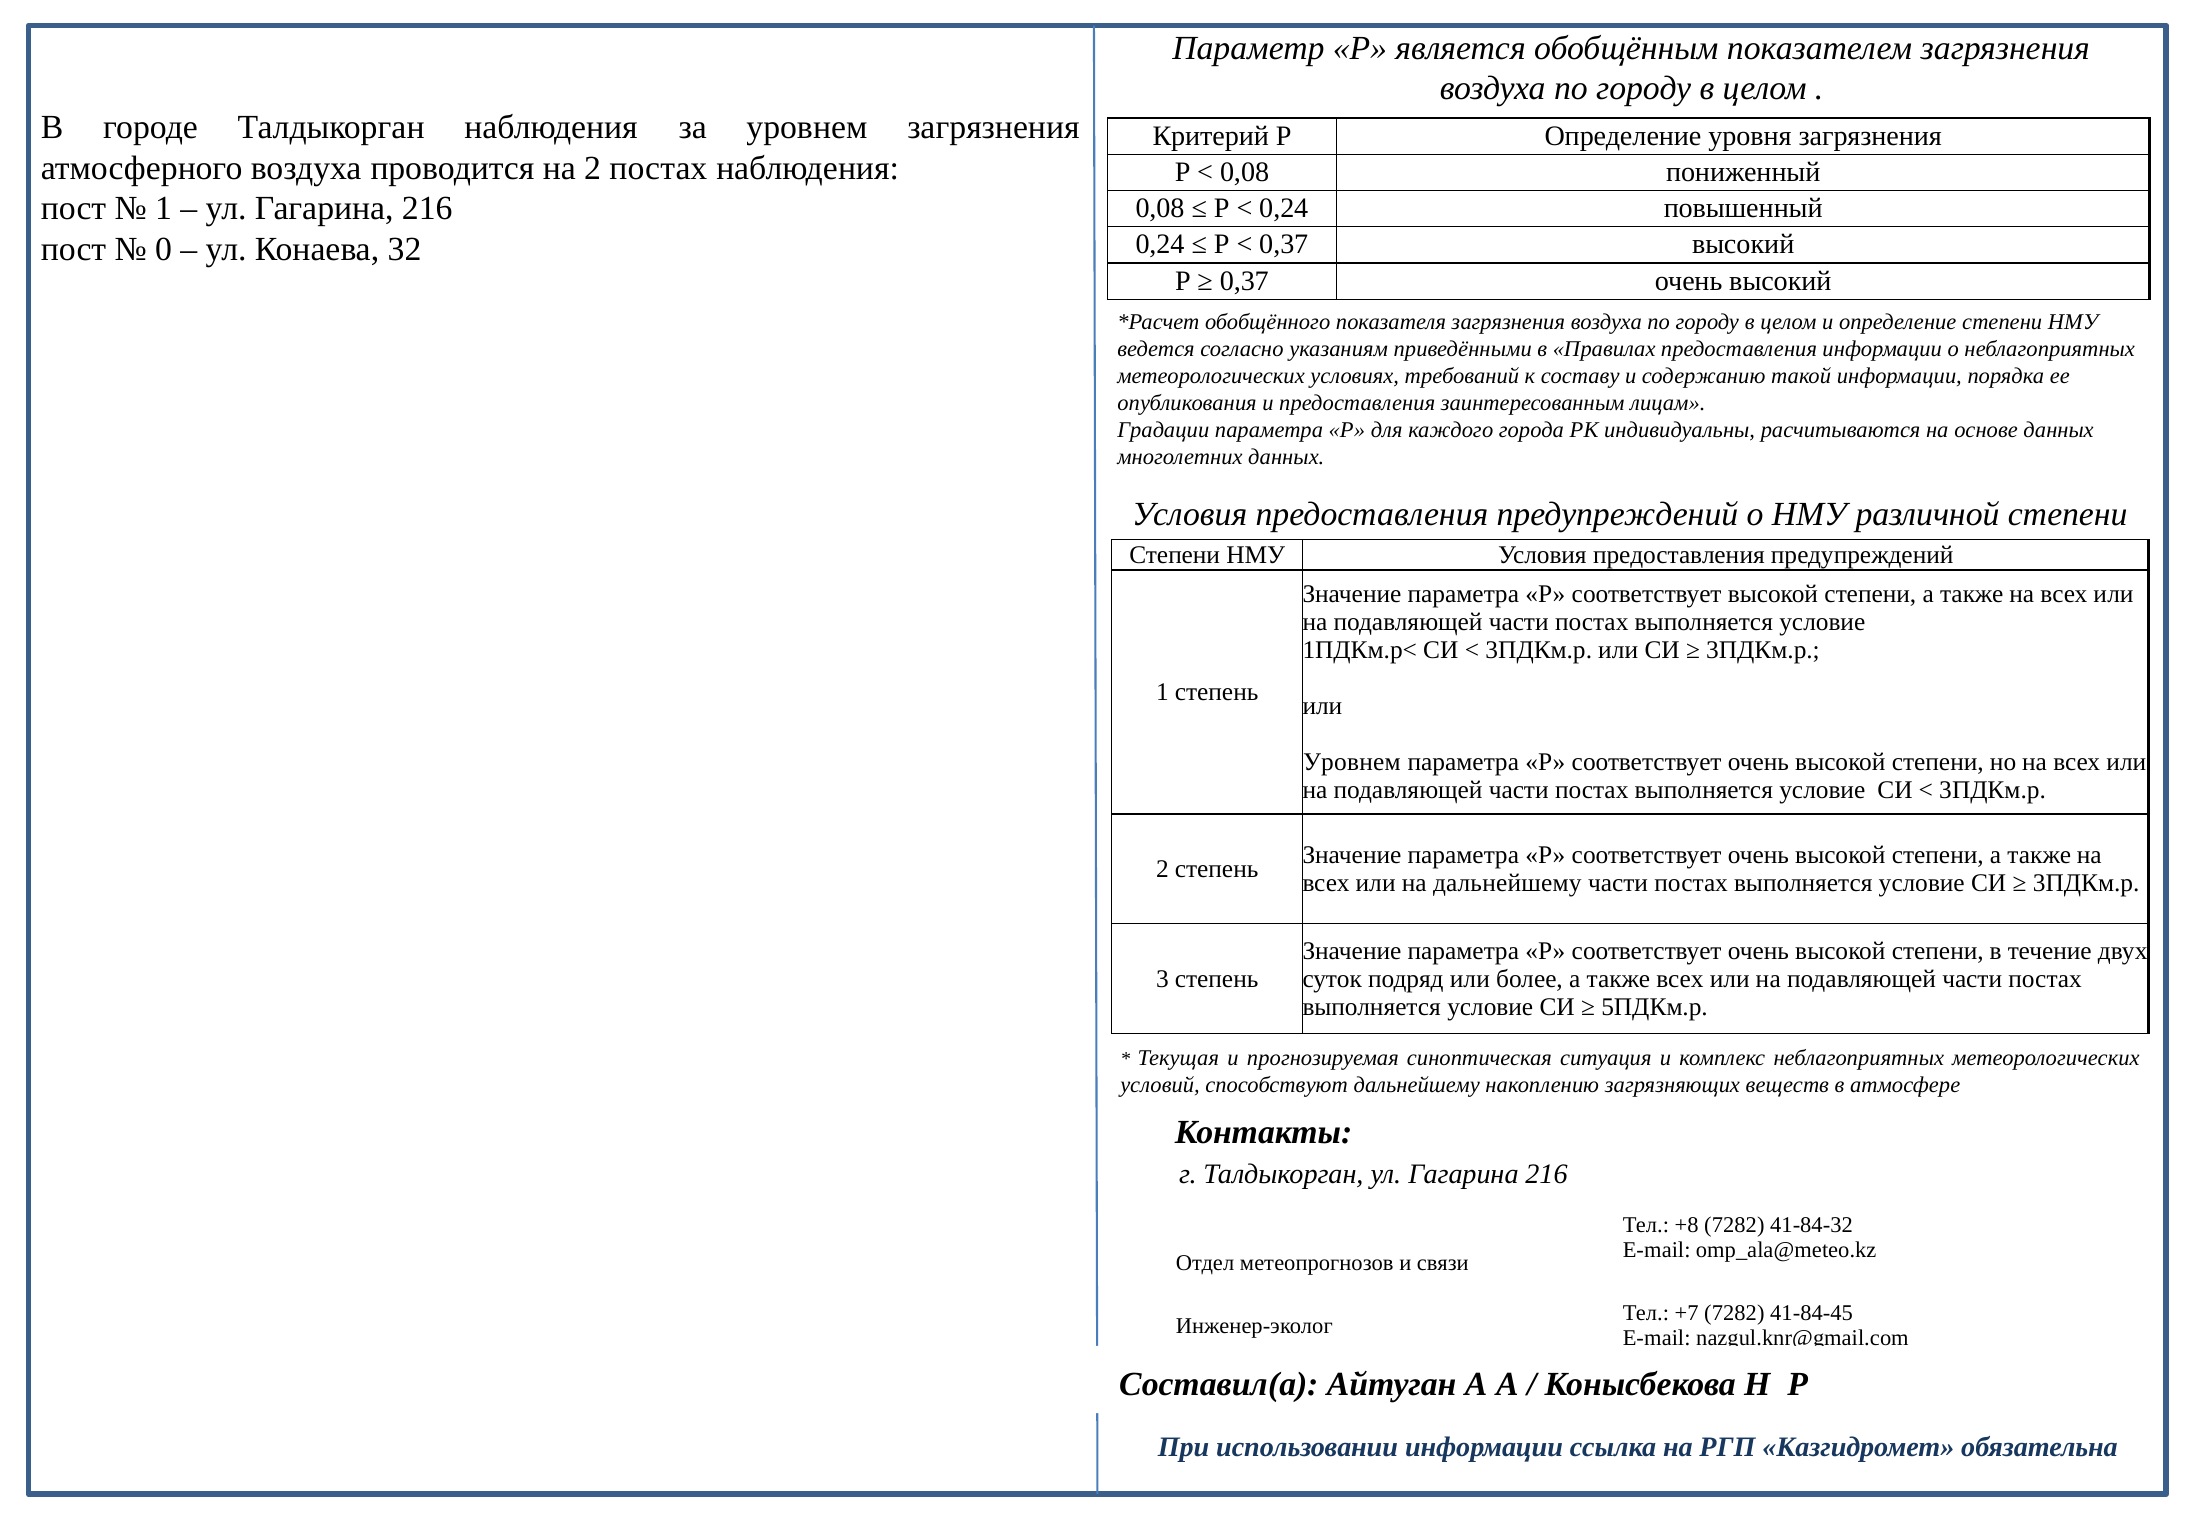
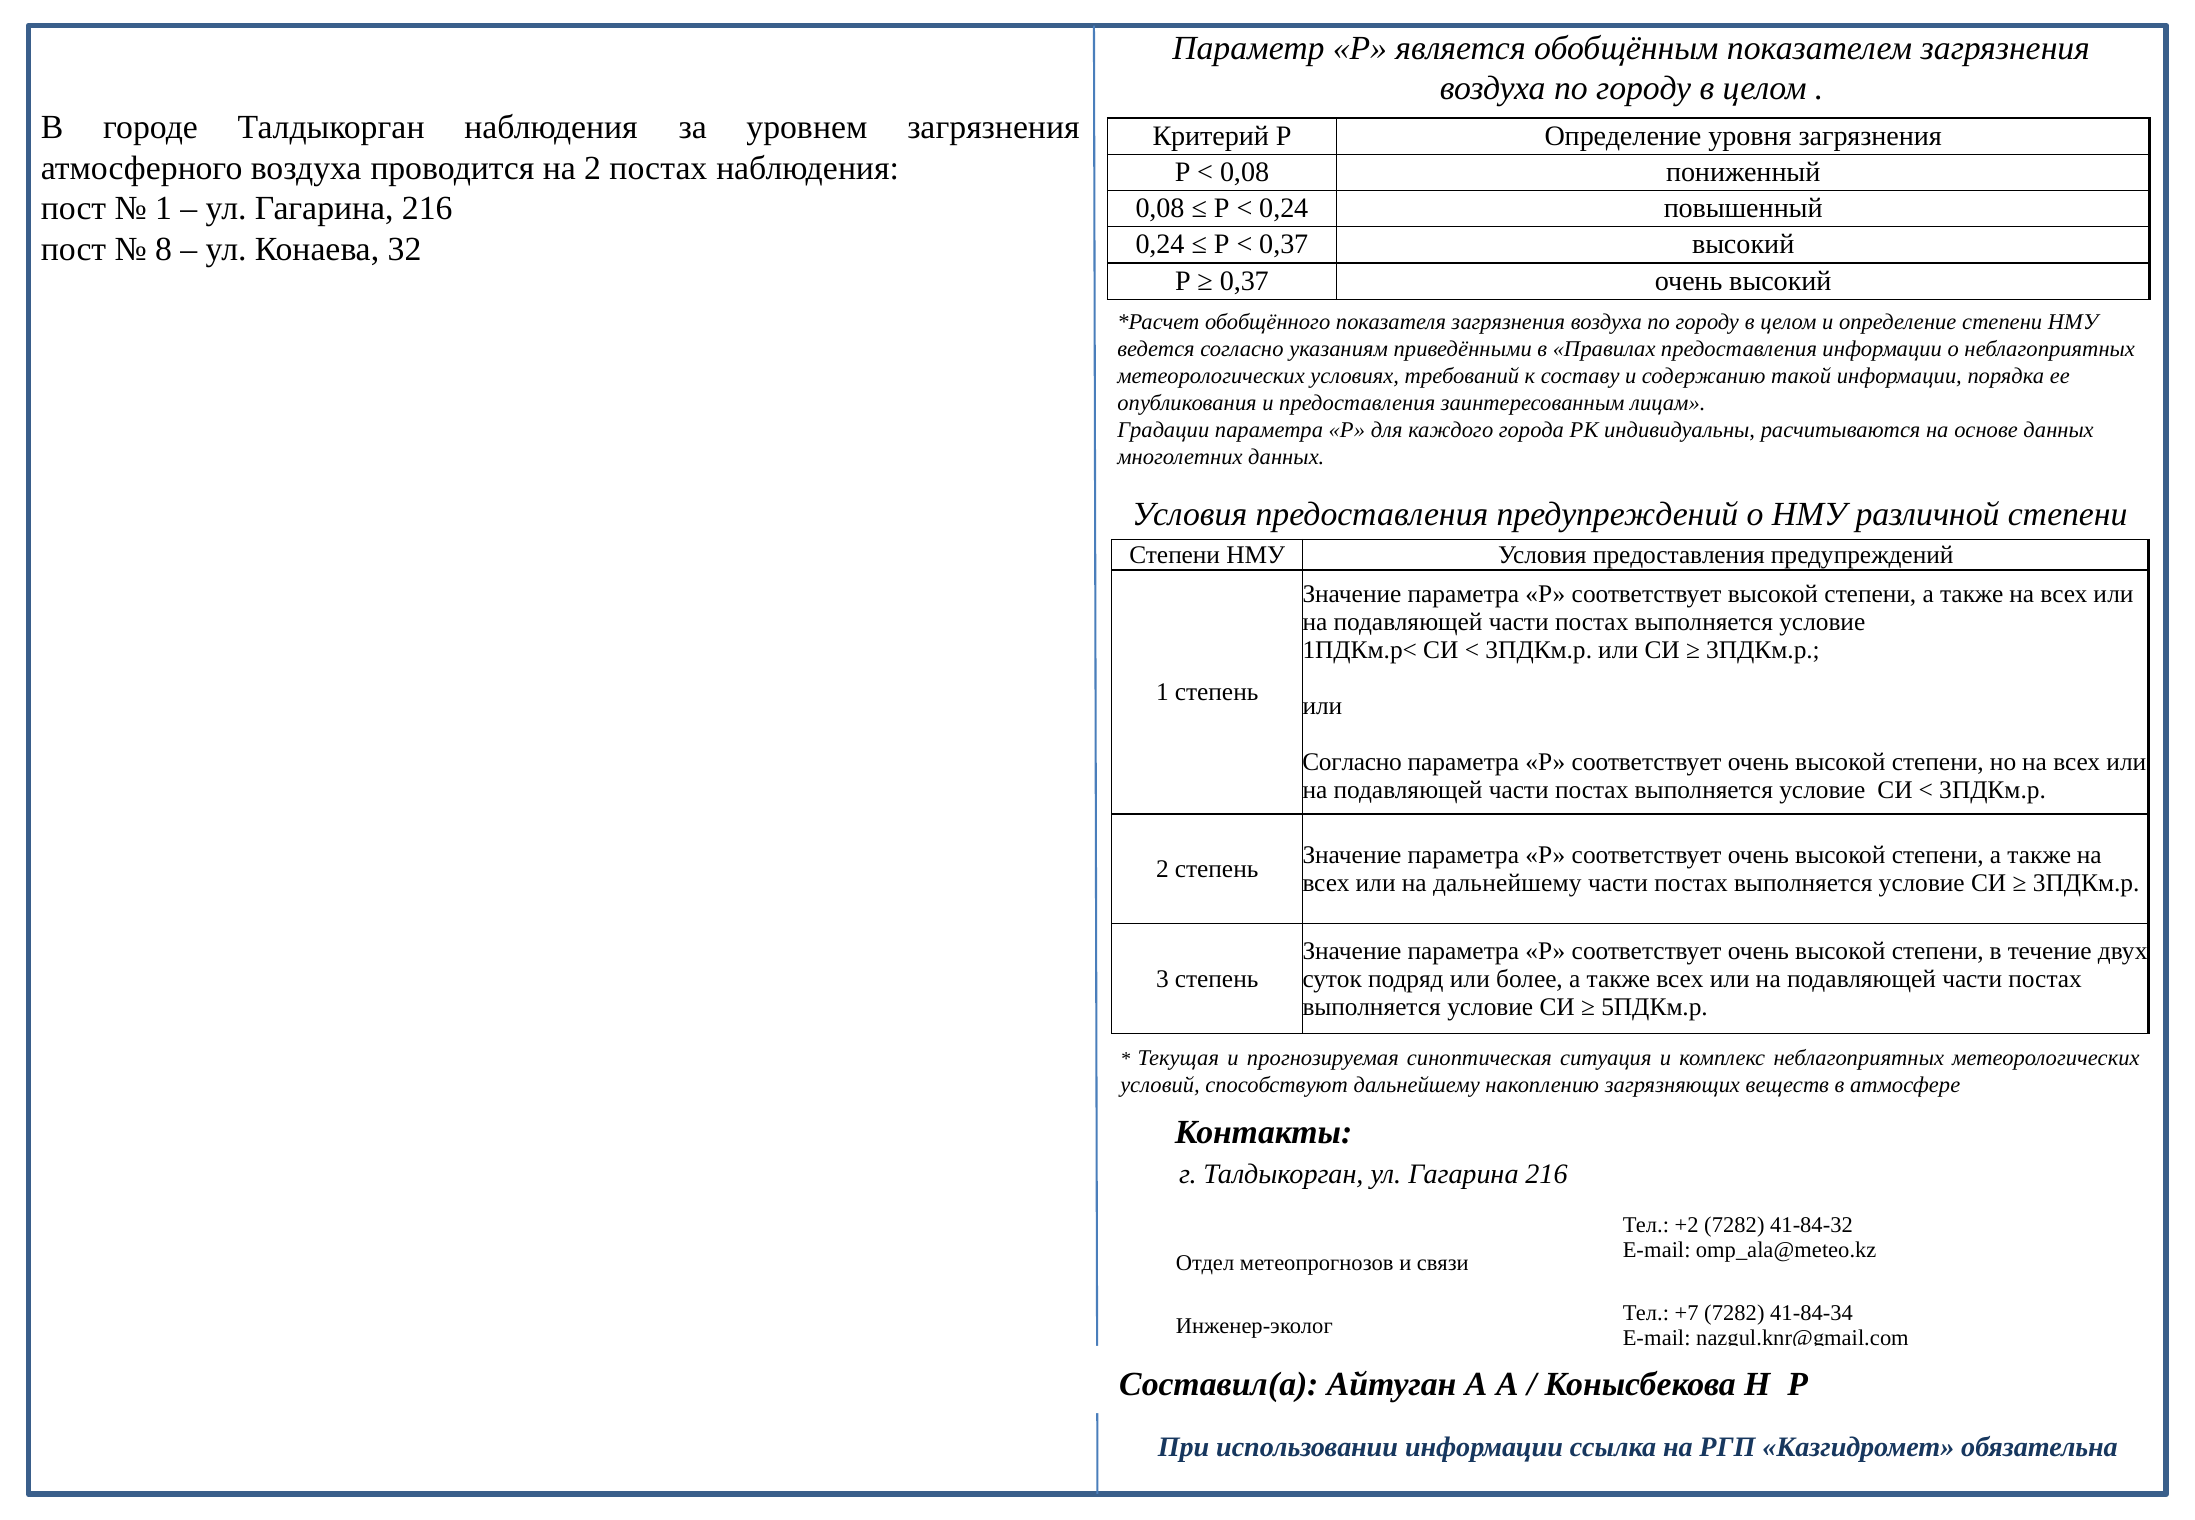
0: 0 -> 8
Уровнем at (1352, 762): Уровнем -> Согласно
+8: +8 -> +2
41-84-45: 41-84-45 -> 41-84-34
